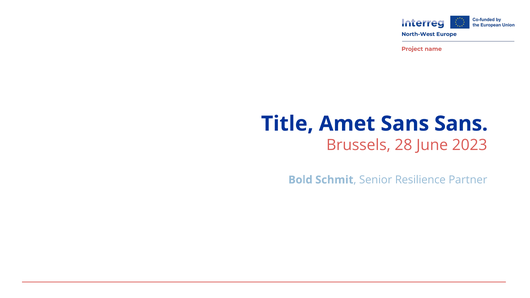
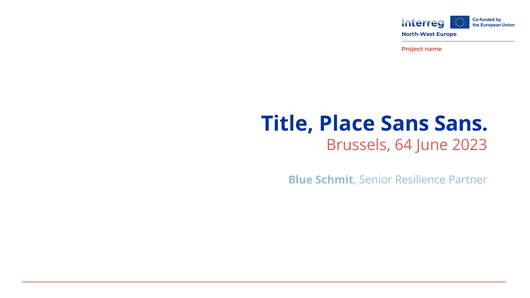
Amet: Amet -> Place
28: 28 -> 64
Bold: Bold -> Blue
